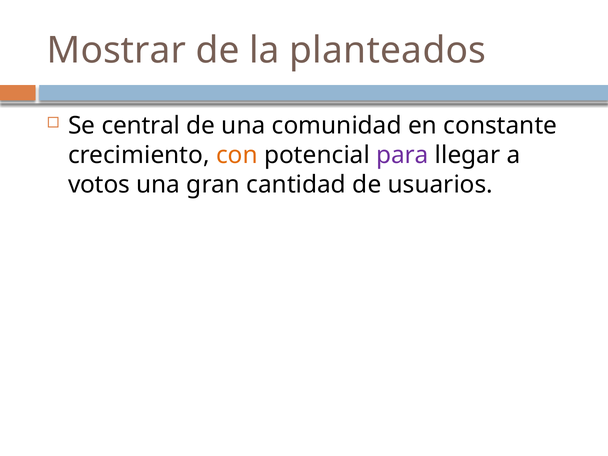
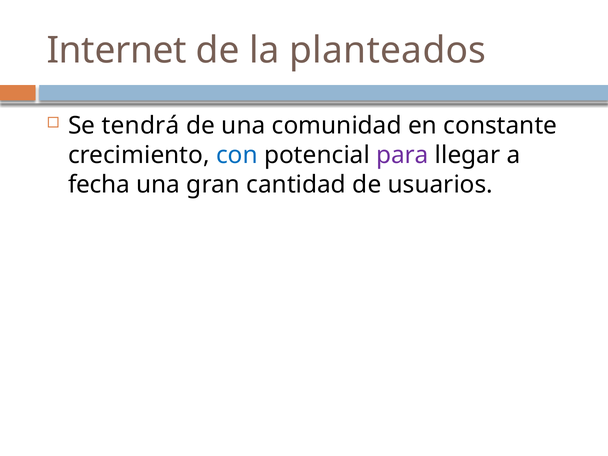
Mostrar: Mostrar -> Internet
central: central -> tendrá
con colour: orange -> blue
votos: votos -> fecha
